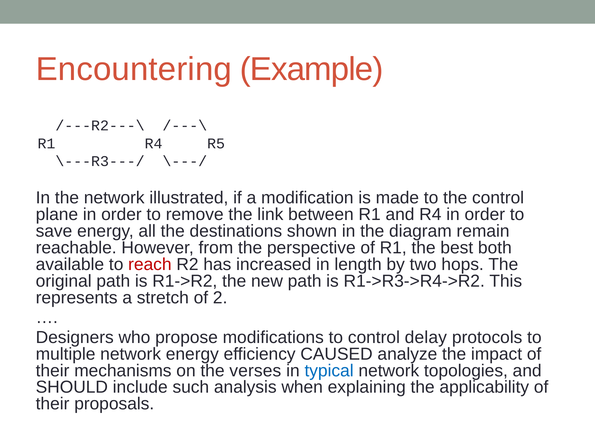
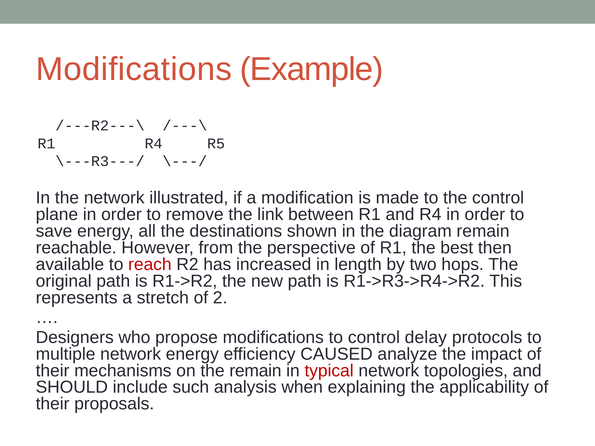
Encountering at (134, 69): Encountering -> Modifications
both: both -> then
the verses: verses -> remain
typical colour: blue -> red
